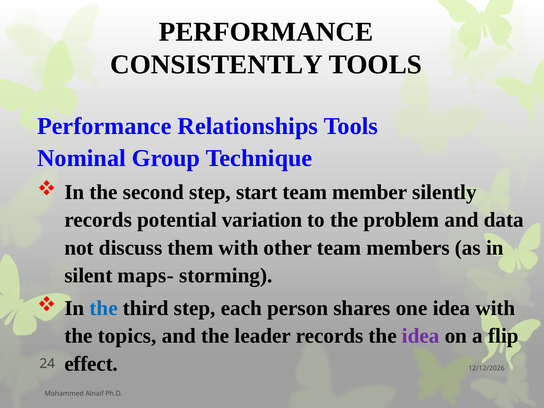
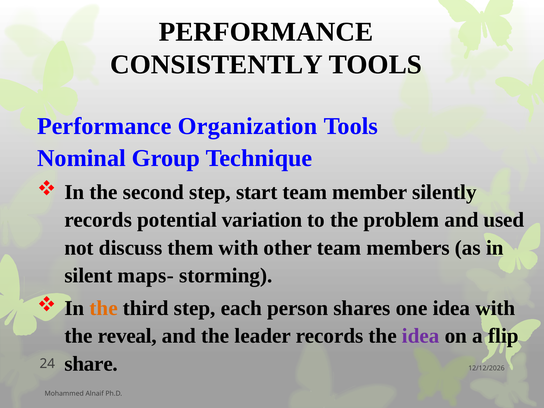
Relationships: Relationships -> Organization
data: data -> used
the at (104, 308) colour: blue -> orange
topics: topics -> reveal
effect: effect -> share
